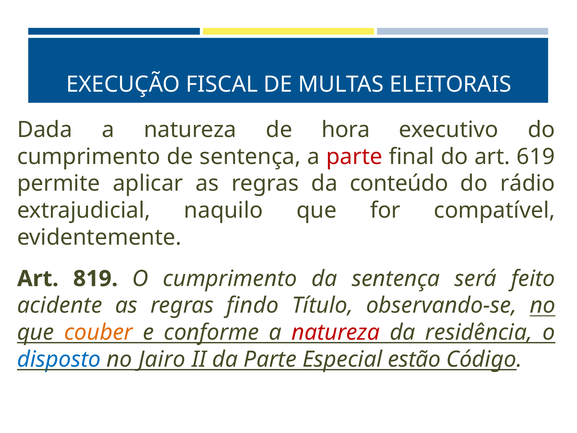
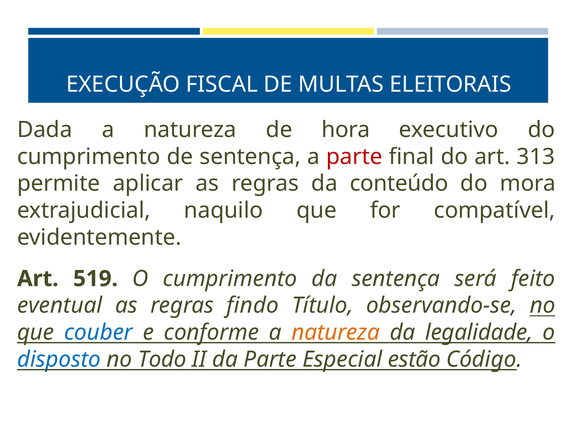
619: 619 -> 313
rádio: rádio -> mora
819: 819 -> 519
acidente: acidente -> eventual
couber colour: orange -> blue
natureza at (336, 332) colour: red -> orange
residência: residência -> legalidade
Jairo: Jairo -> Todo
